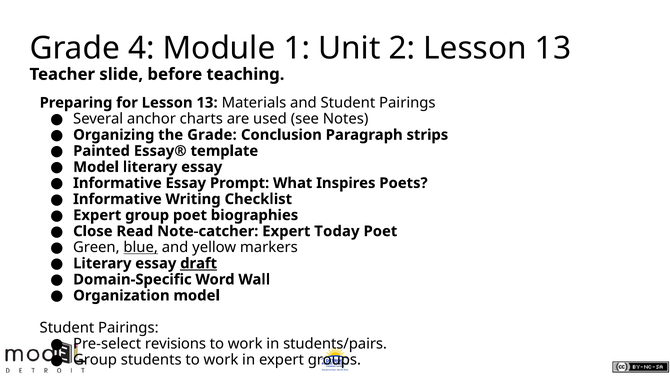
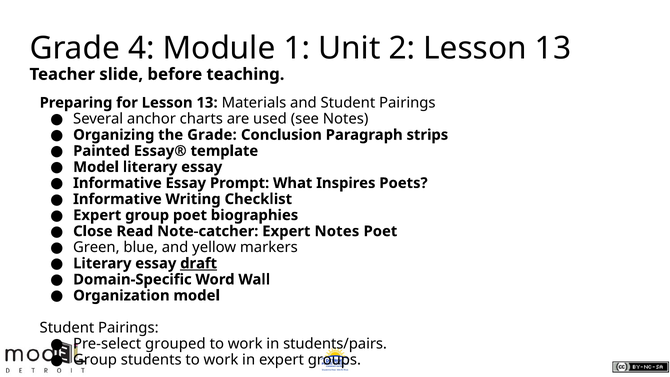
Expert Today: Today -> Notes
blue underline: present -> none
revisions: revisions -> grouped
